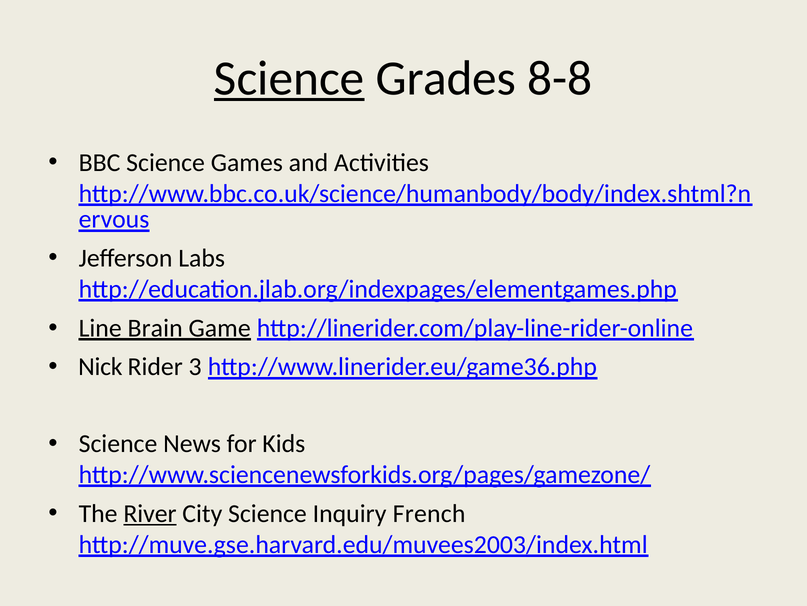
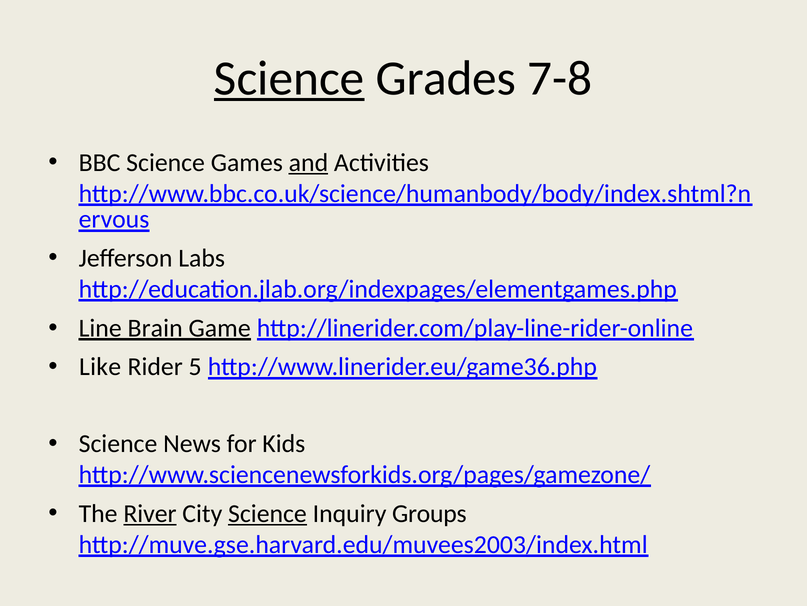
8-8: 8-8 -> 7-8
and underline: none -> present
Nick: Nick -> Like
3: 3 -> 5
Science at (267, 513) underline: none -> present
French: French -> Groups
